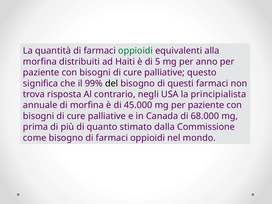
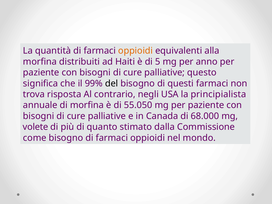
oppioidi at (136, 51) colour: green -> orange
45.000: 45.000 -> 55.050
prima: prima -> volete
